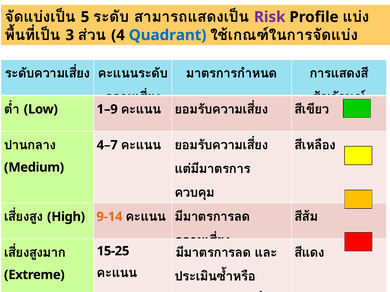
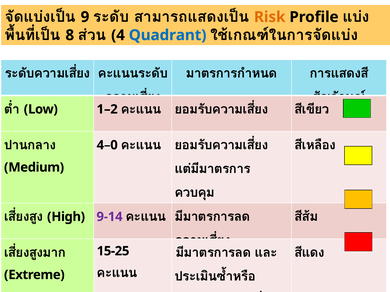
5: 5 -> 9
Risk colour: purple -> orange
3: 3 -> 8
1–9: 1–9 -> 1–2
4–7: 4–7 -> 4–0
9-14 colour: orange -> purple
